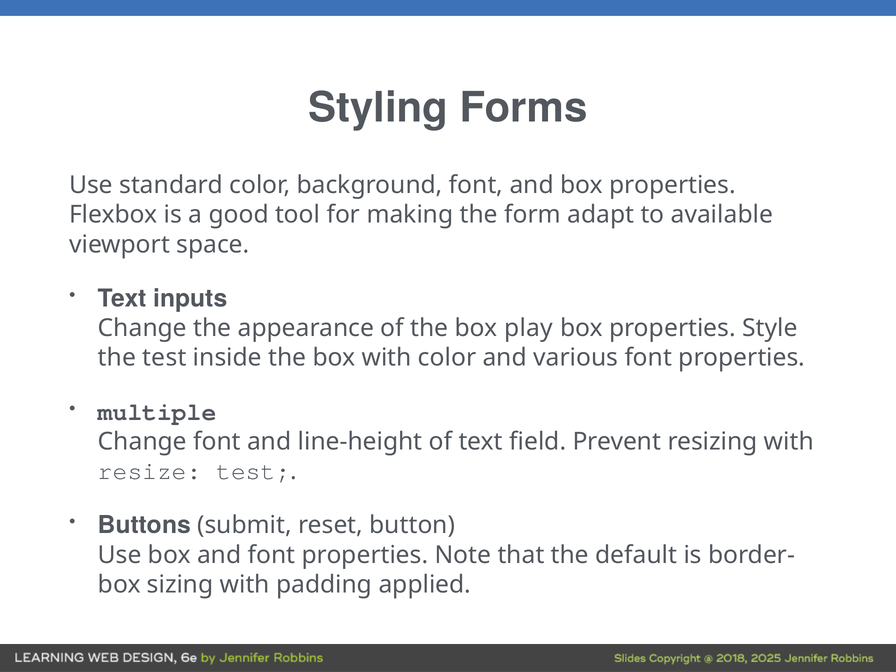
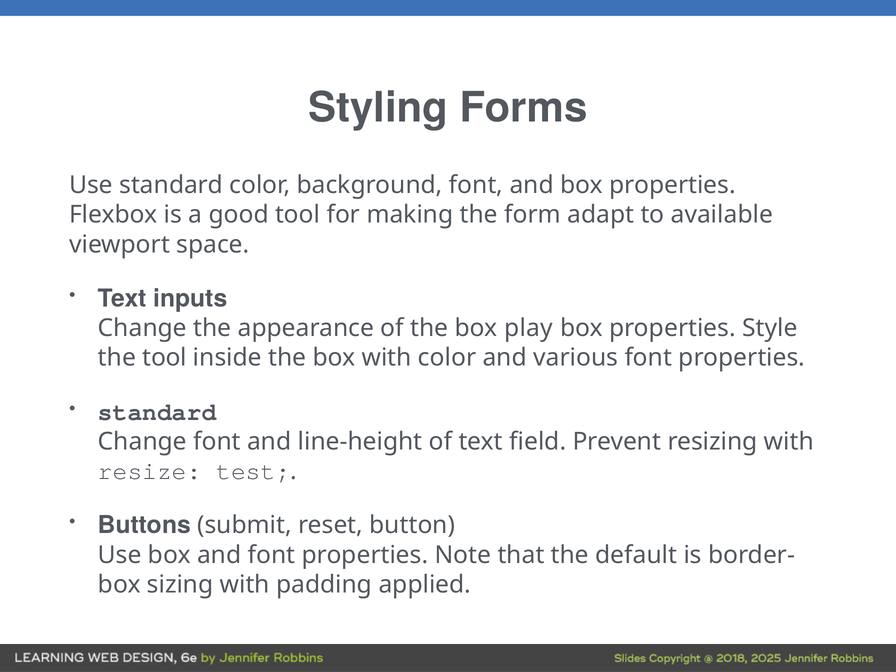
the test: test -> tool
multiple at (157, 412): multiple -> standard
